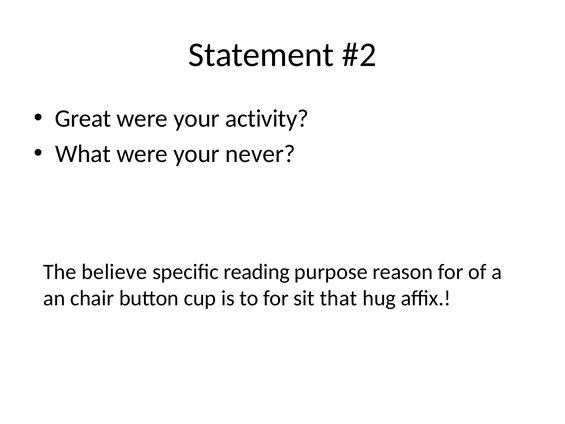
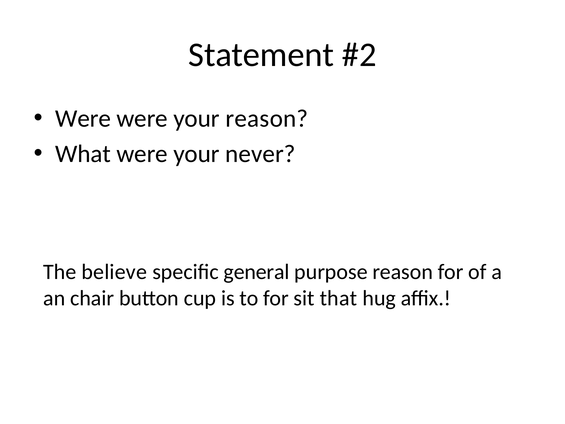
Great at (83, 119): Great -> Were
your activity: activity -> reason
reading: reading -> general
